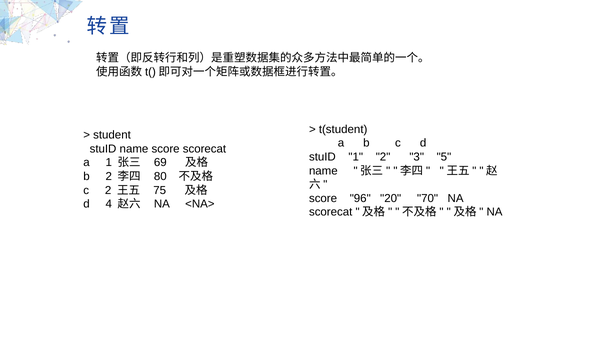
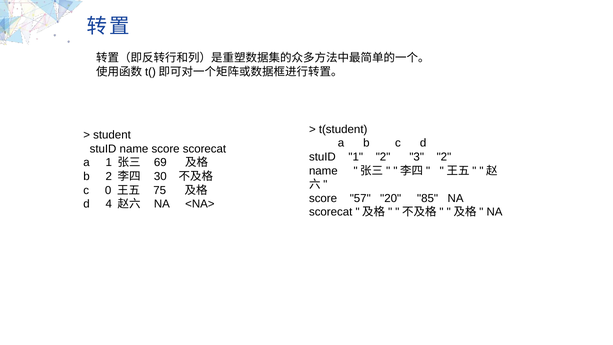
3 5: 5 -> 2
80: 80 -> 30
c 2: 2 -> 0
96: 96 -> 57
70: 70 -> 85
